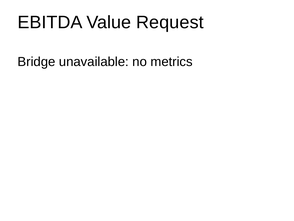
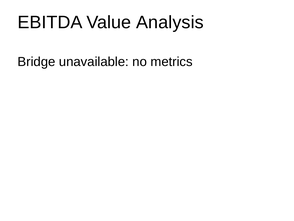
Request: Request -> Analysis
